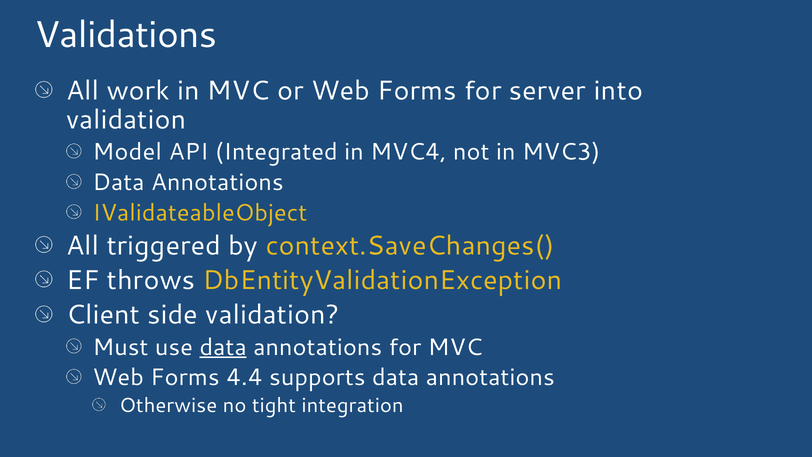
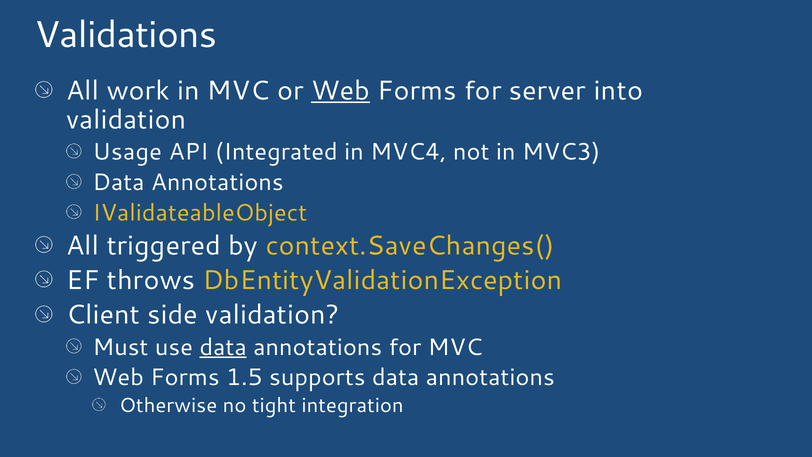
Web at (340, 91) underline: none -> present
Model: Model -> Usage
4.4: 4.4 -> 1.5
